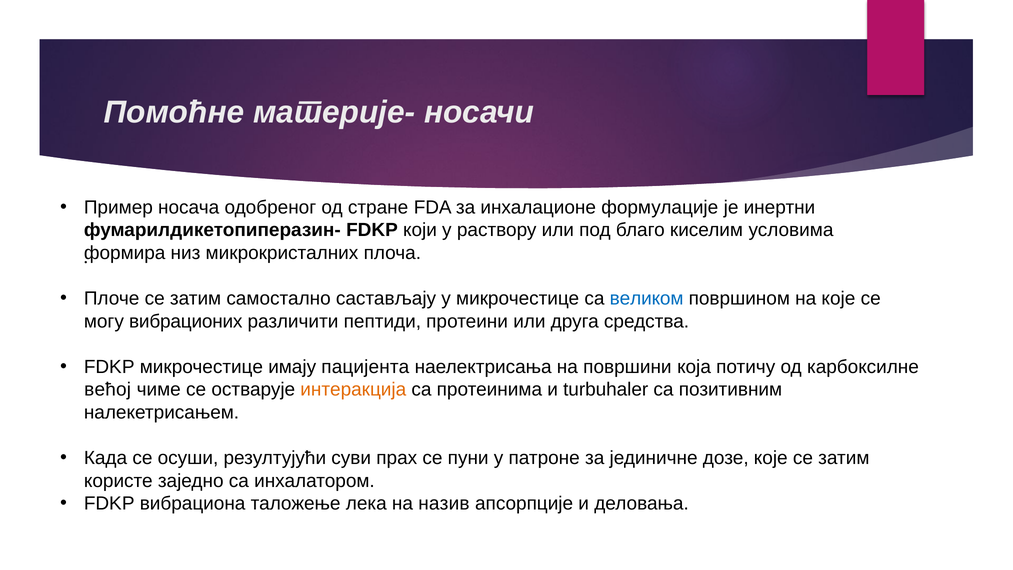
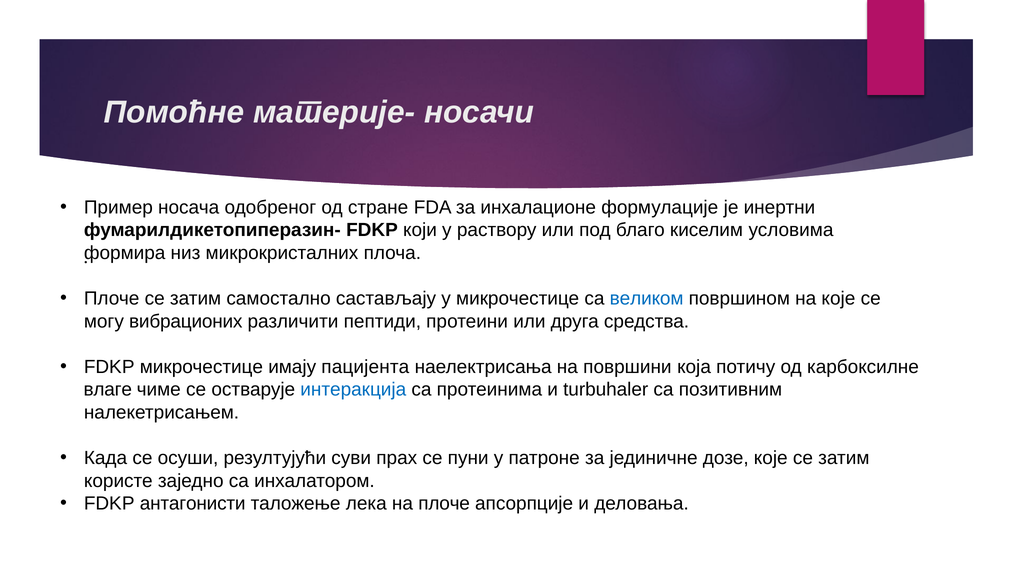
већој: већој -> влаге
интеракција colour: orange -> blue
вибрациона: вибрациона -> антагонисти
на назив: назив -> плоче
